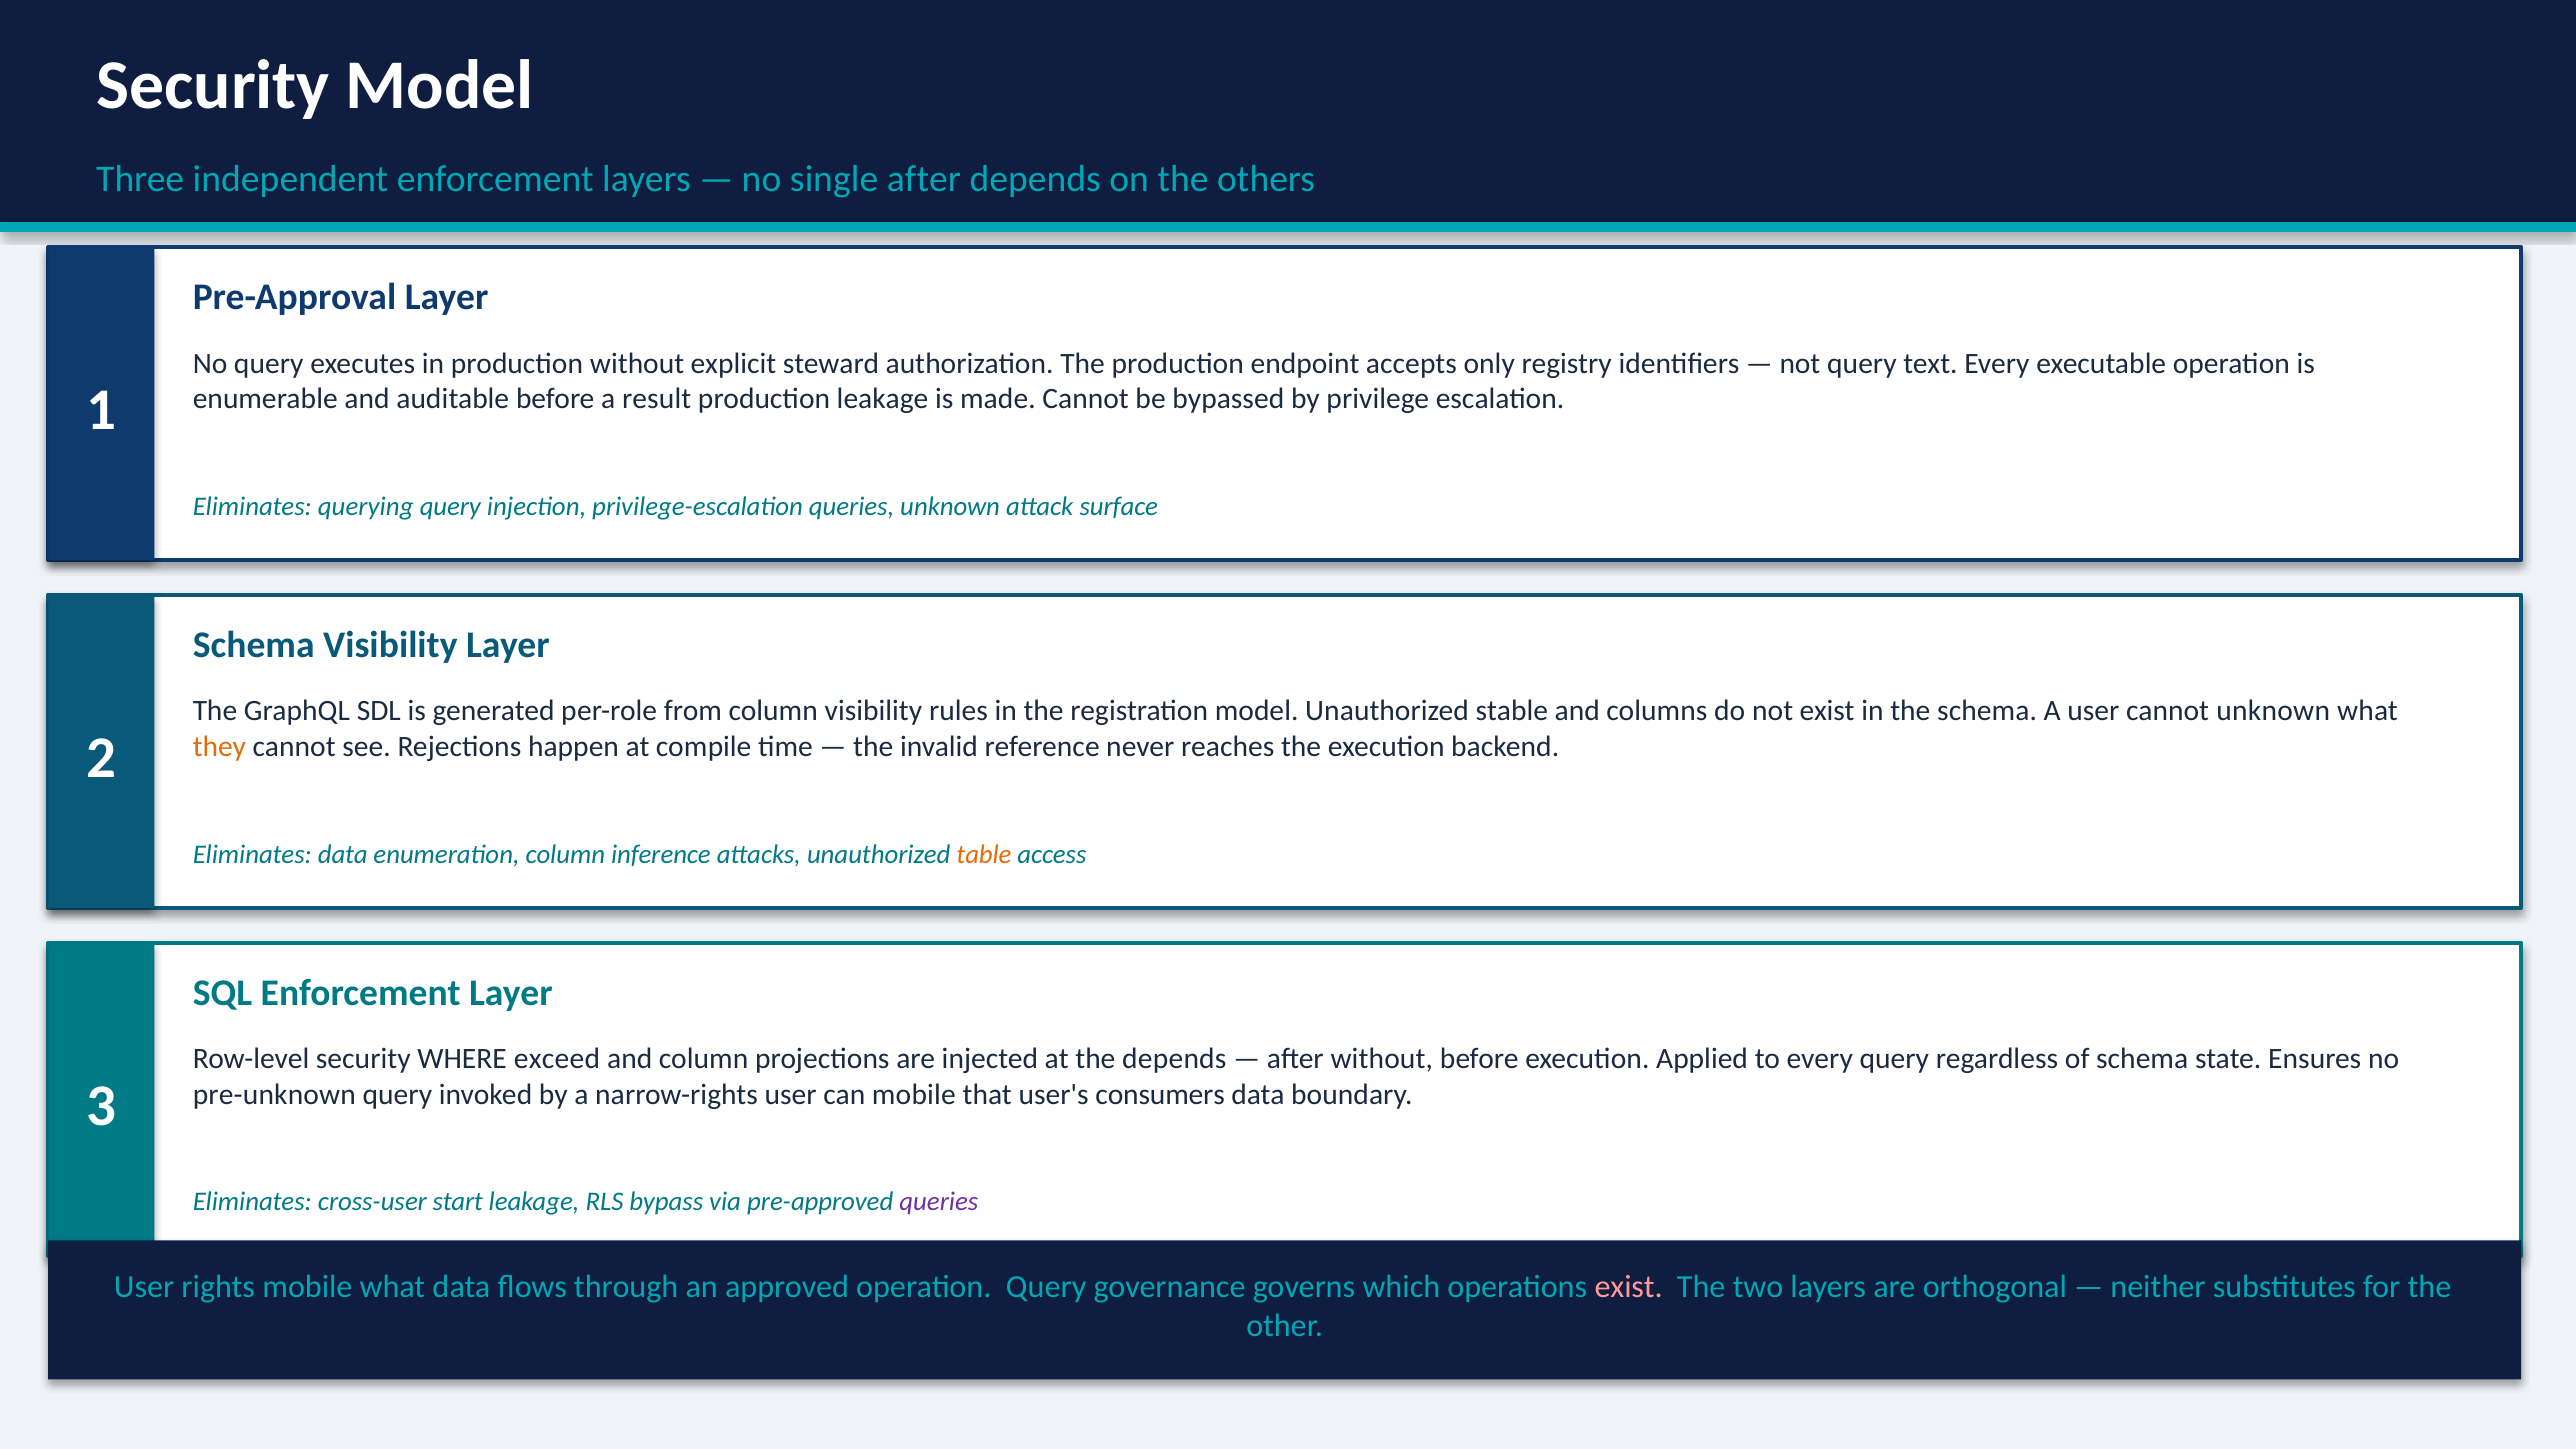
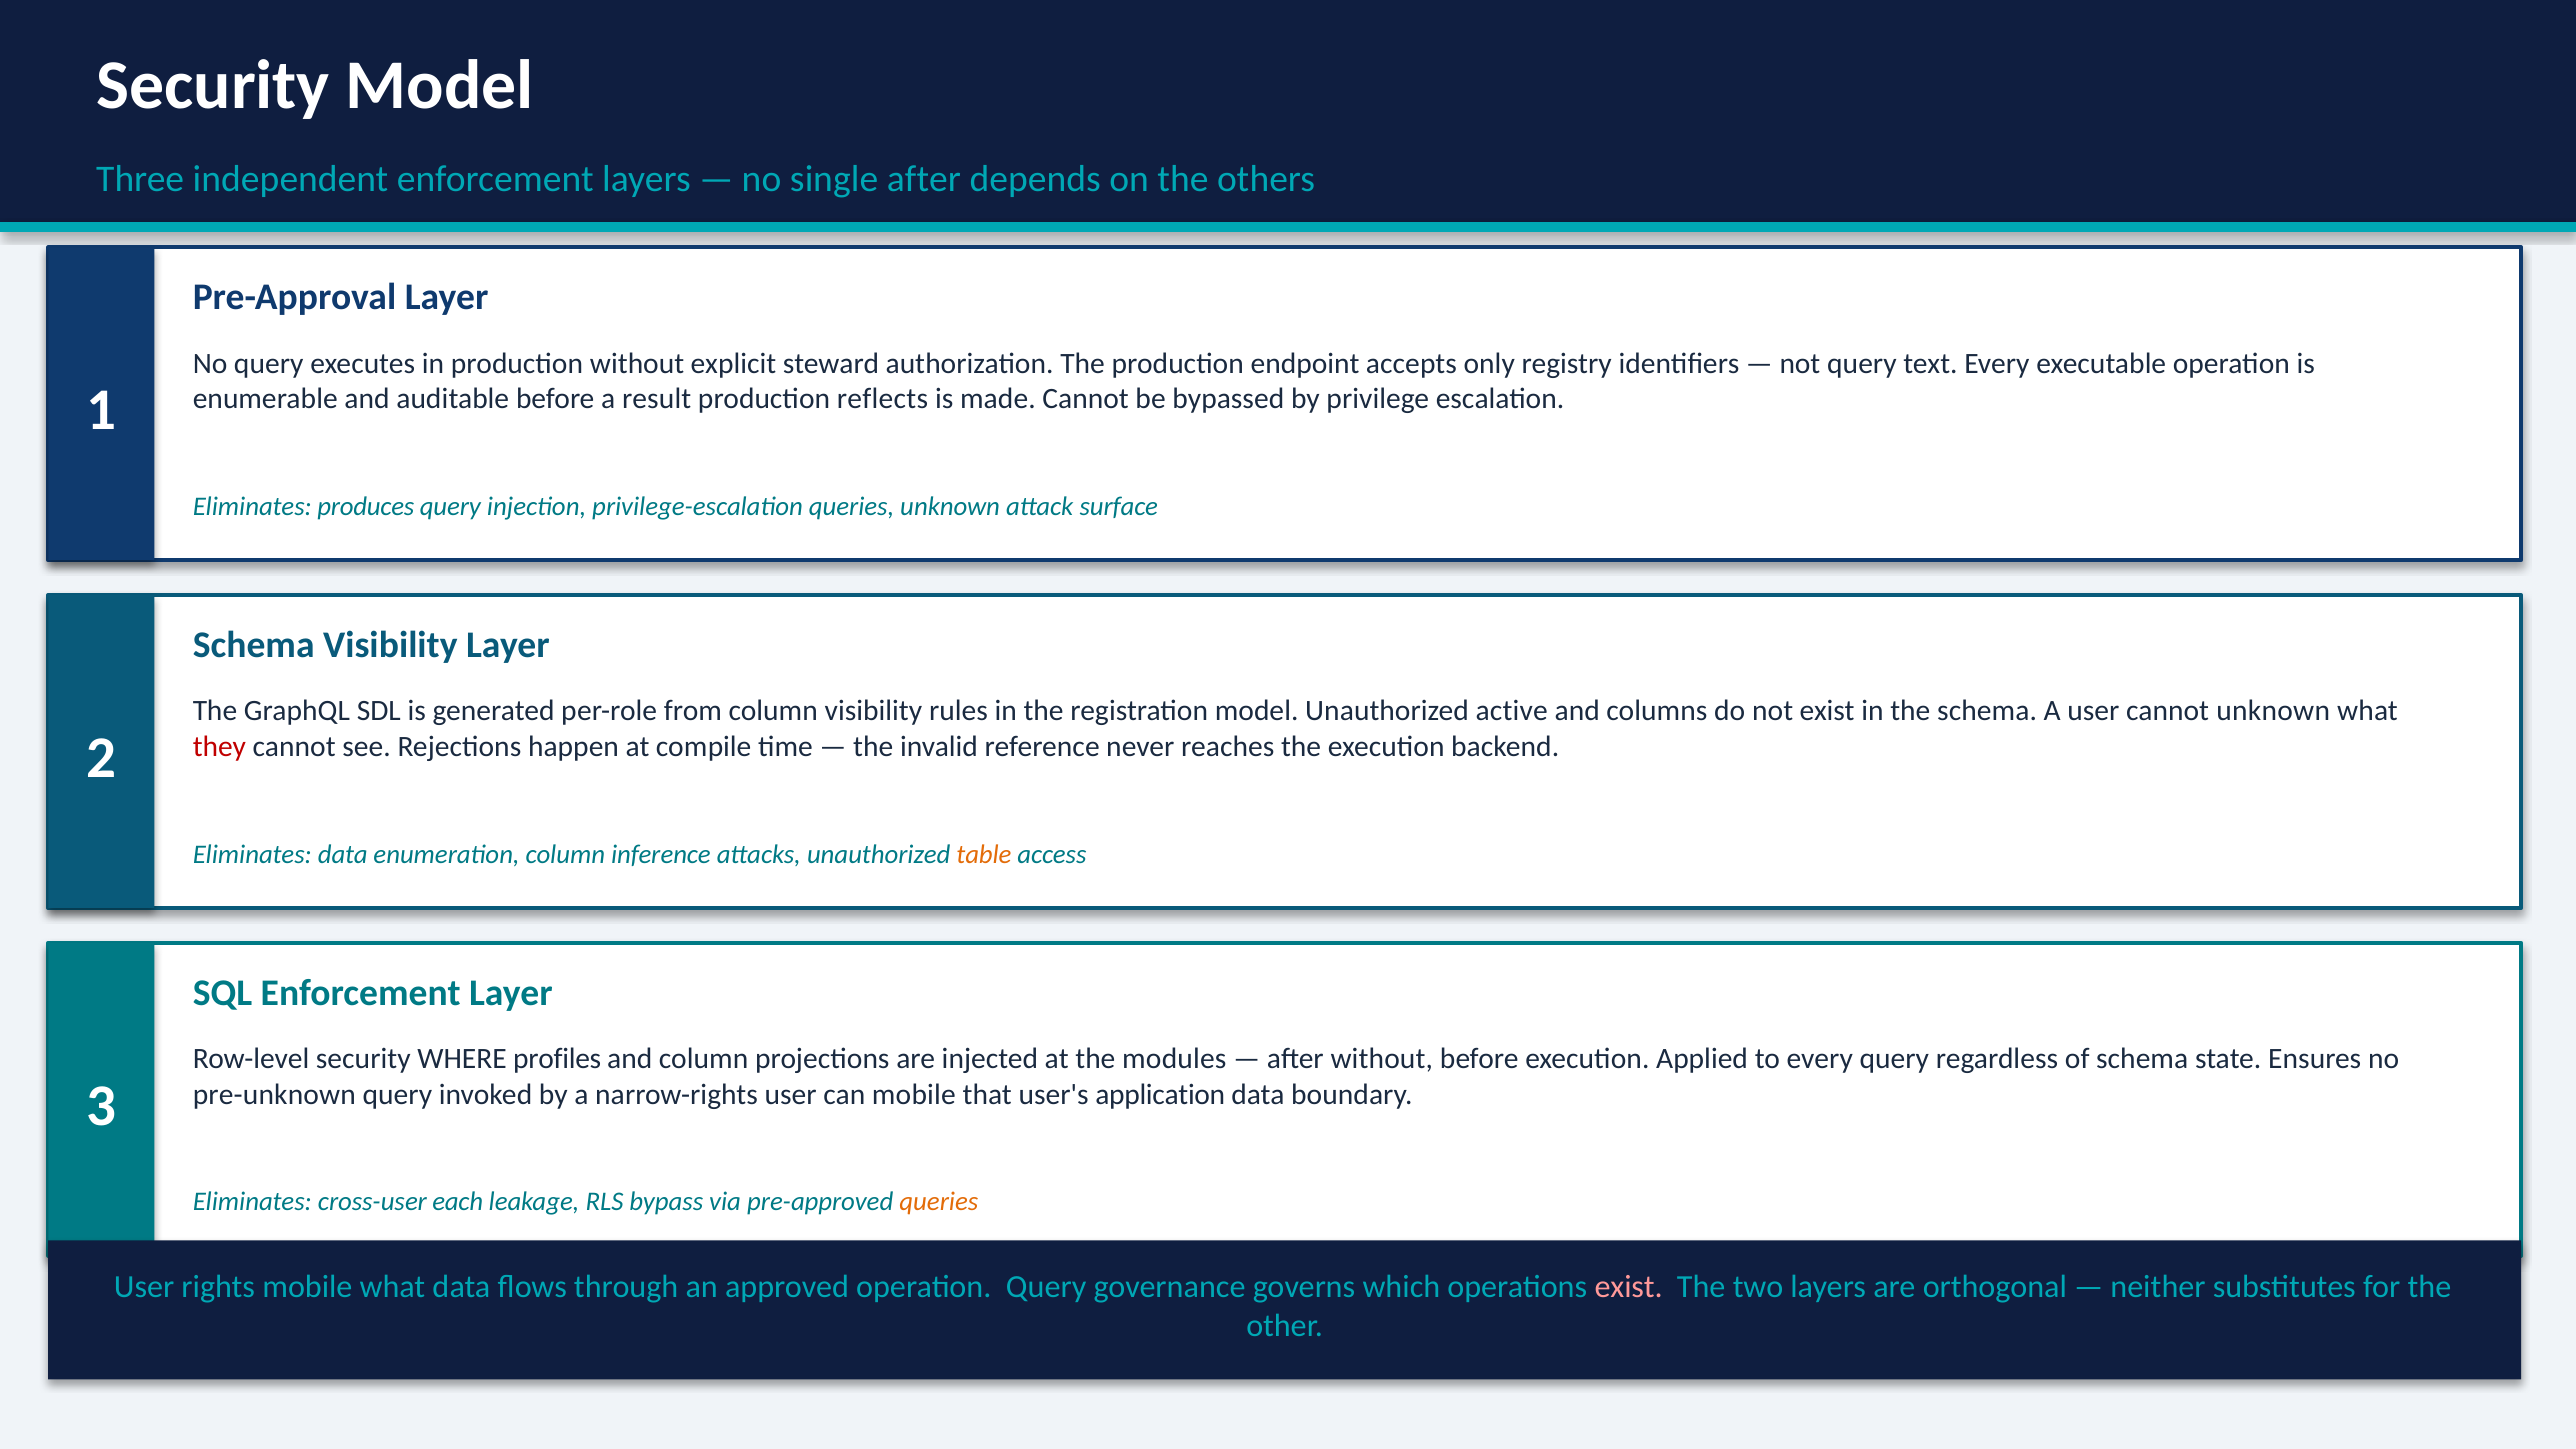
production leakage: leakage -> reflects
querying: querying -> produces
stable: stable -> active
they colour: orange -> red
exceed: exceed -> profiles
the depends: depends -> modules
consumers: consumers -> application
start: start -> each
queries at (939, 1202) colour: purple -> orange
